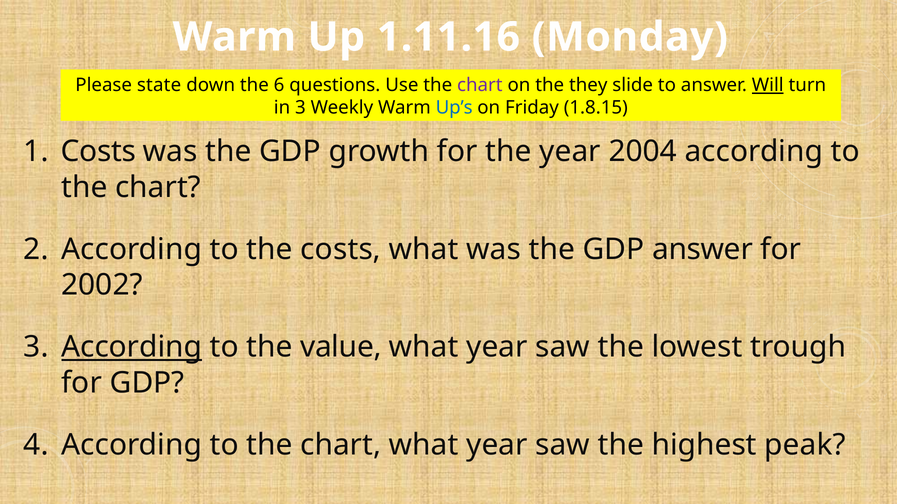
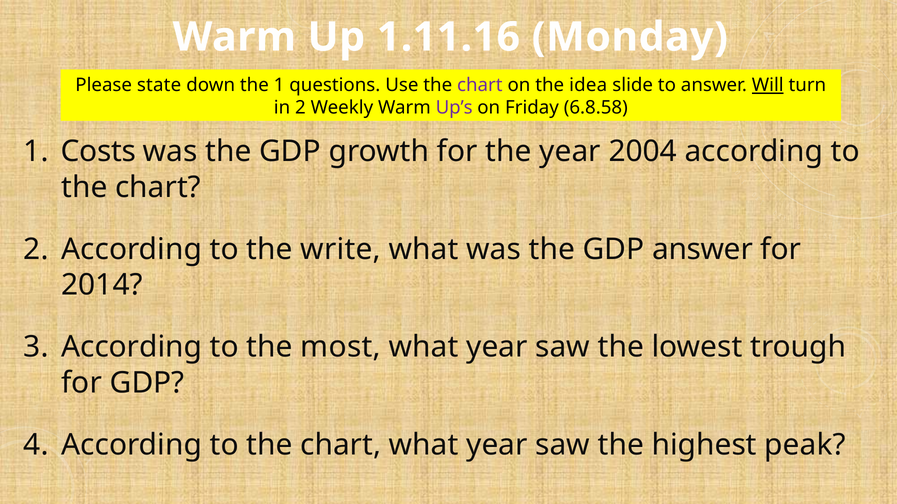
the 6: 6 -> 1
they: they -> idea
in 3: 3 -> 2
Up’s colour: blue -> purple
1.8.15: 1.8.15 -> 6.8.58
the costs: costs -> write
2002: 2002 -> 2014
According at (132, 347) underline: present -> none
value: value -> most
